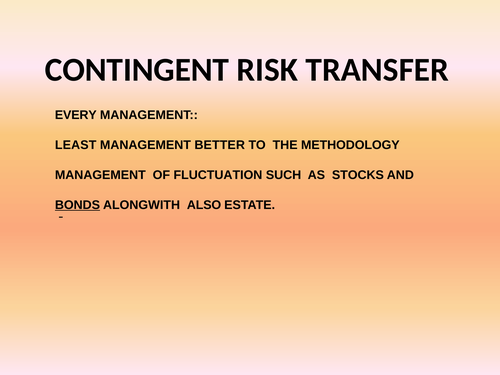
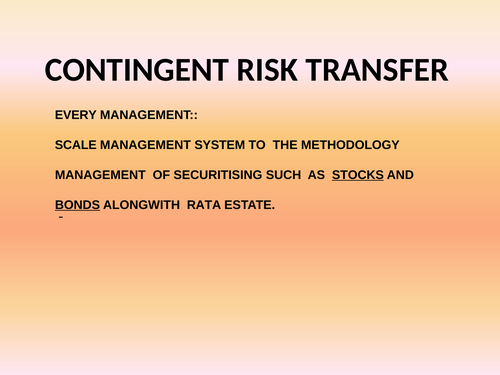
LEAST: LEAST -> SCALE
BETTER: BETTER -> SYSTEM
FLUCTUATION: FLUCTUATION -> SECURITISING
STOCKS underline: none -> present
ALSO: ALSO -> RATA
